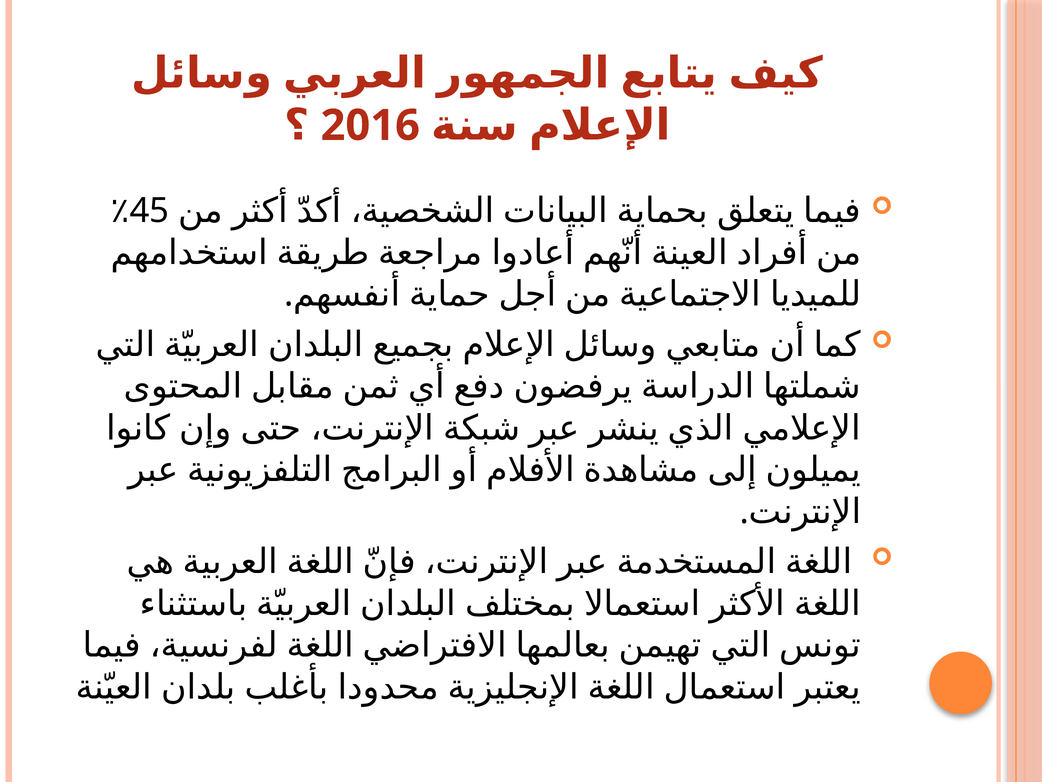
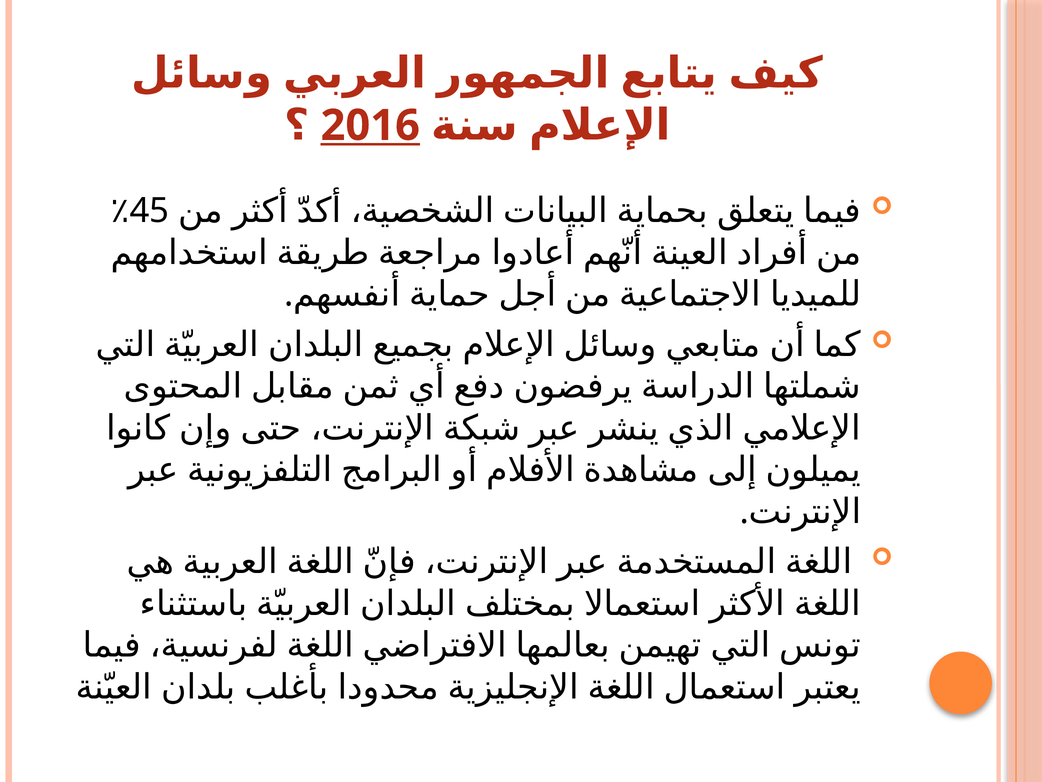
2016 underline: none -> present
